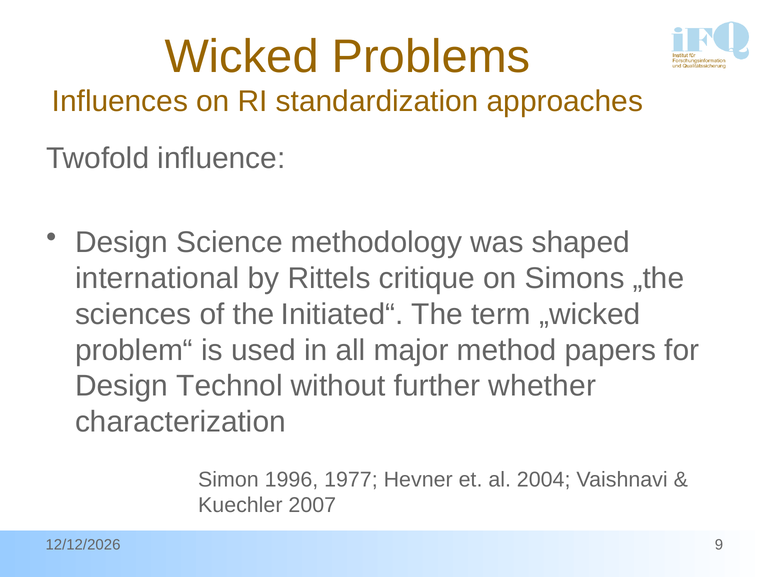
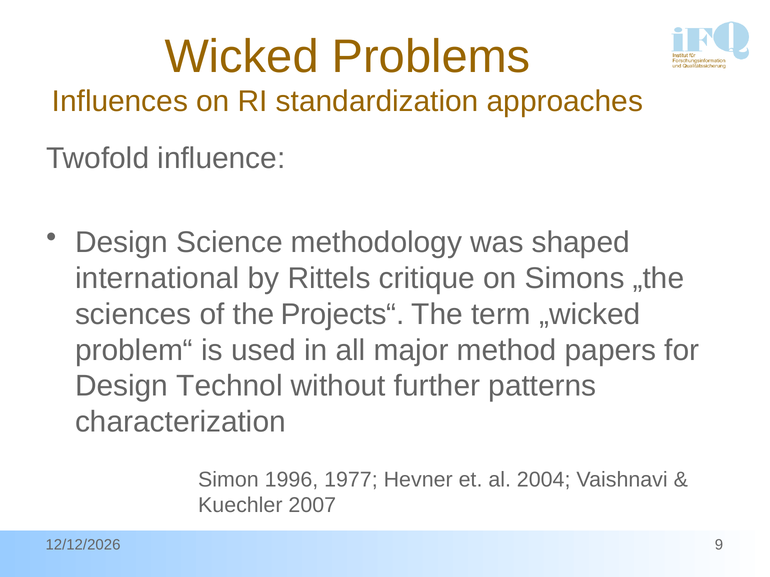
Initiated“: Initiated“ -> Projects“
whether: whether -> patterns
